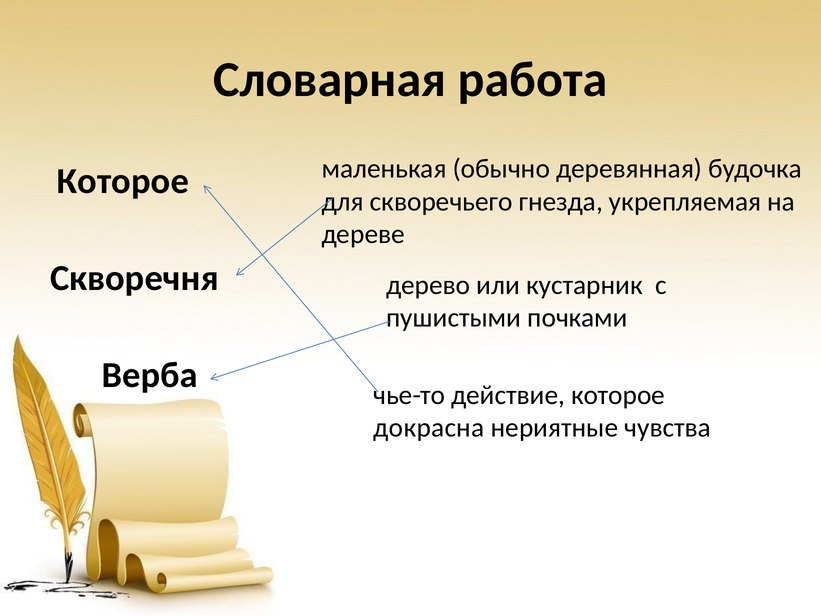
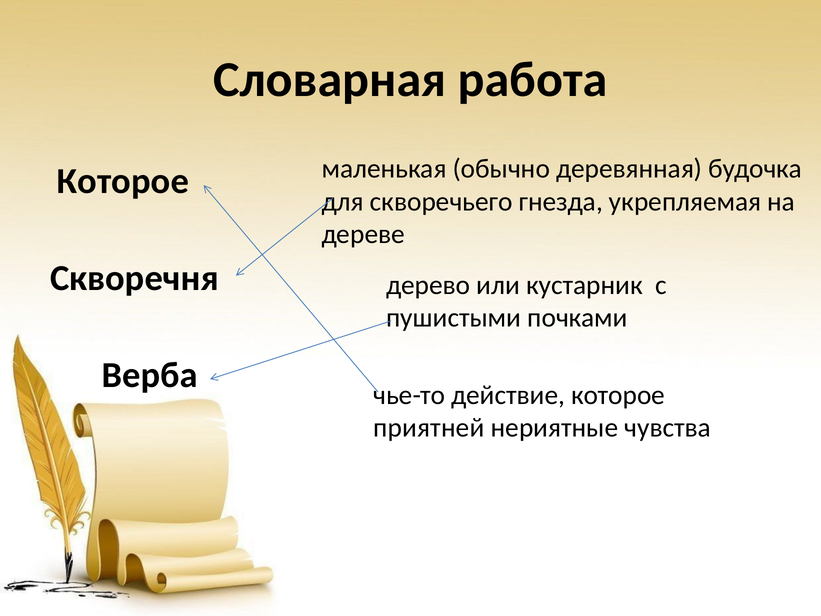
докрасна: докрасна -> приятней
